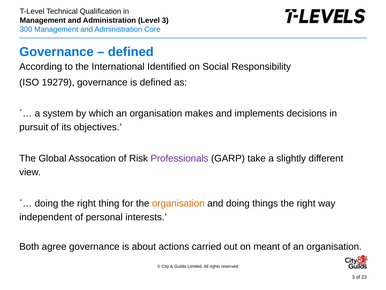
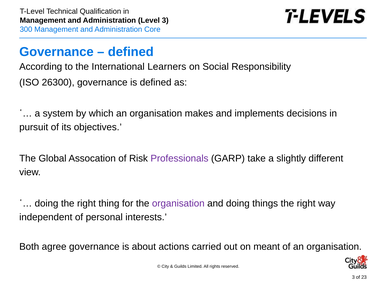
Identified: Identified -> Learners
19279: 19279 -> 26300
organisation at (178, 203) colour: orange -> purple
